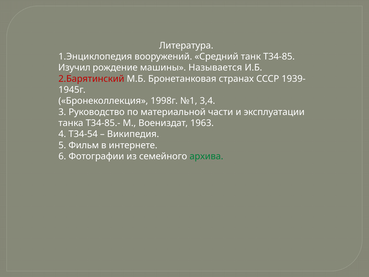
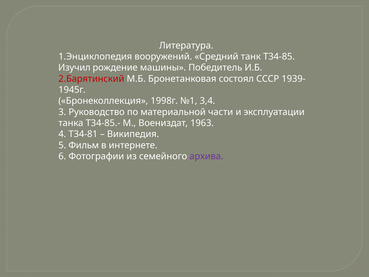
Называется: Называется -> Победитель
странах: странах -> состоял
Т34-54: Т34-54 -> Т34-81
архива colour: green -> purple
